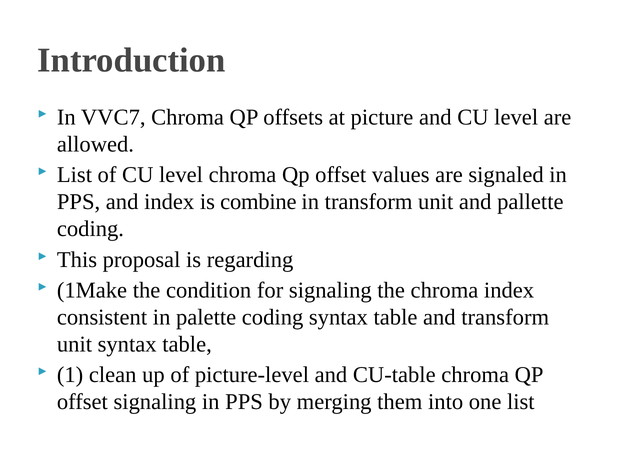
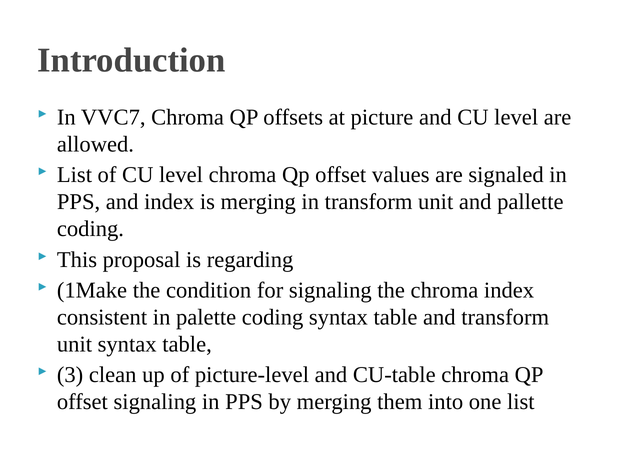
is combine: combine -> merging
1: 1 -> 3
